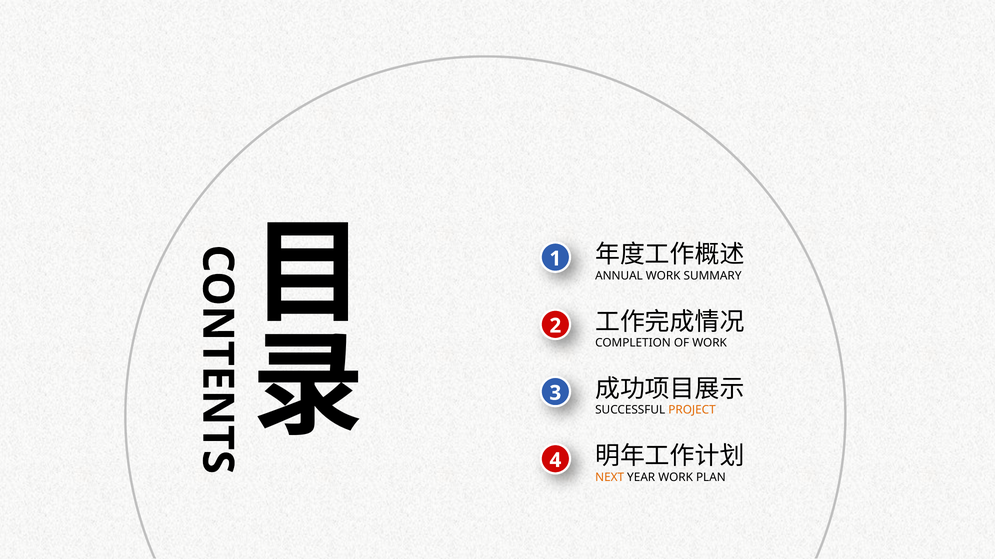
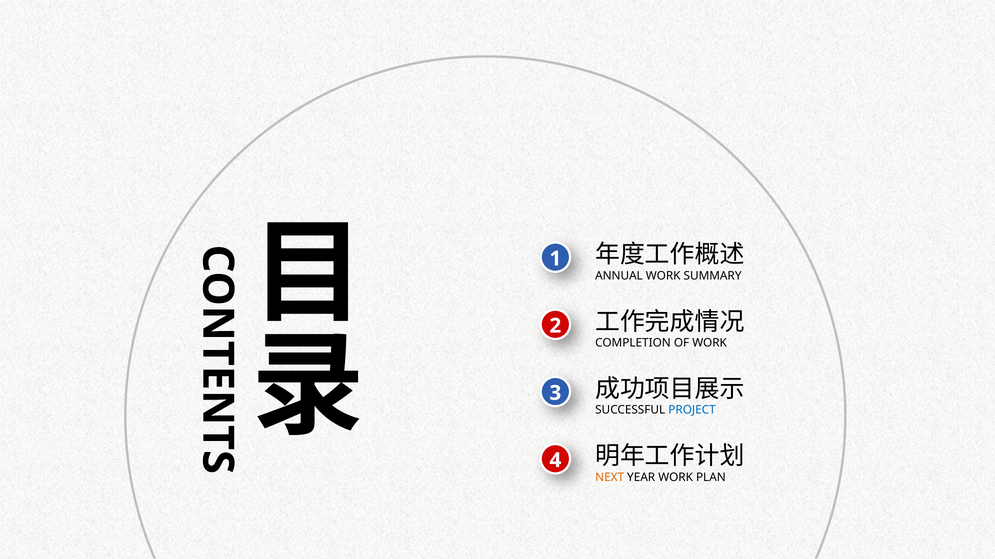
PROJECT colour: orange -> blue
